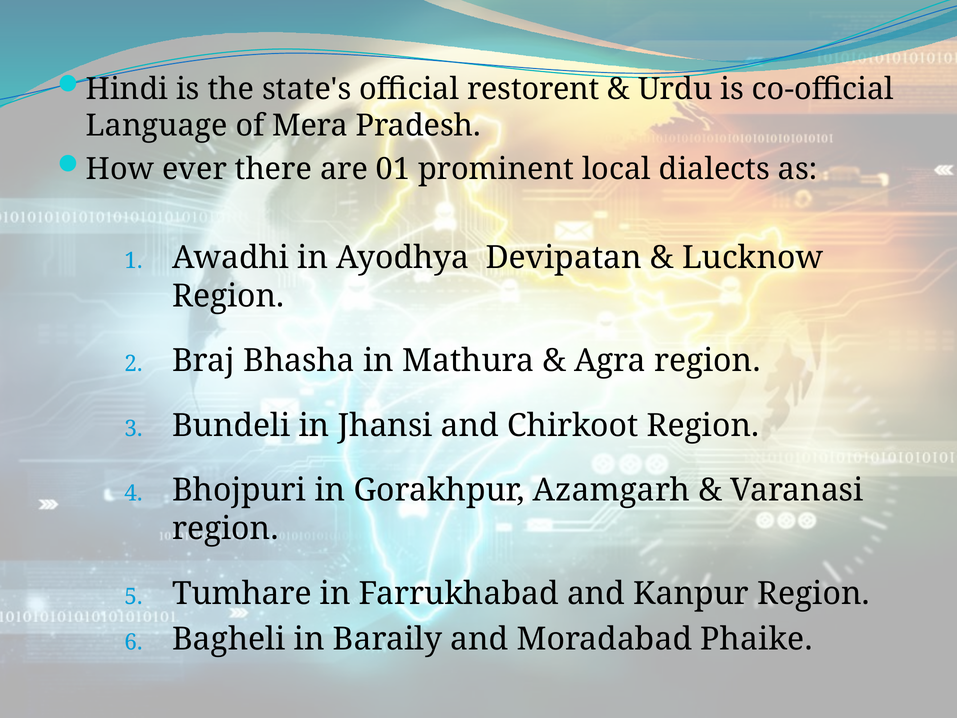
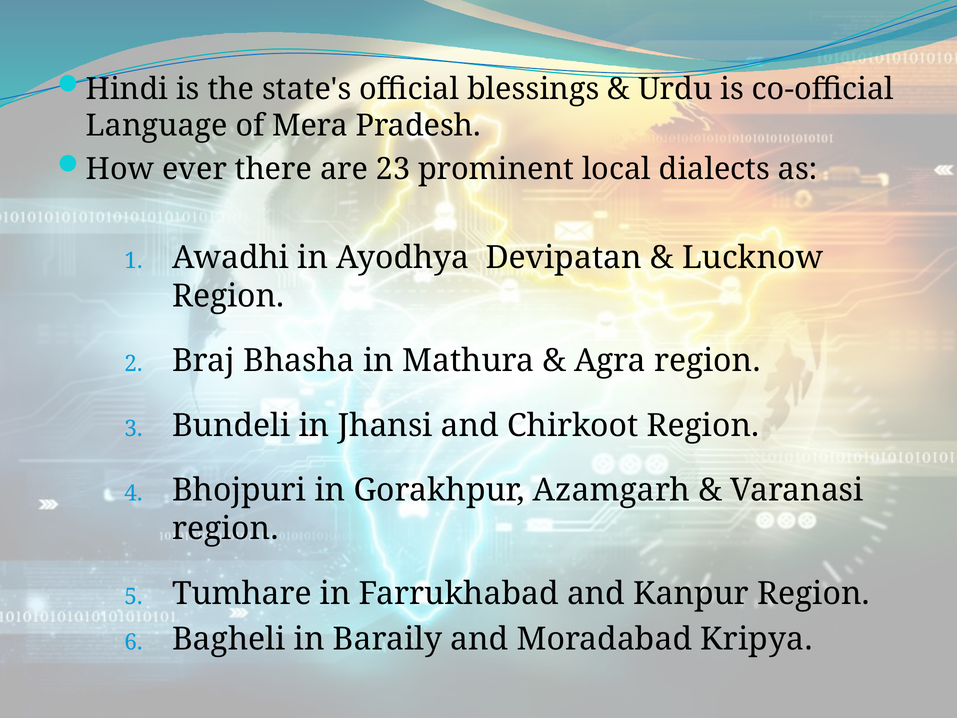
restorent: restorent -> blessings
01: 01 -> 23
Phaike: Phaike -> Kripya
